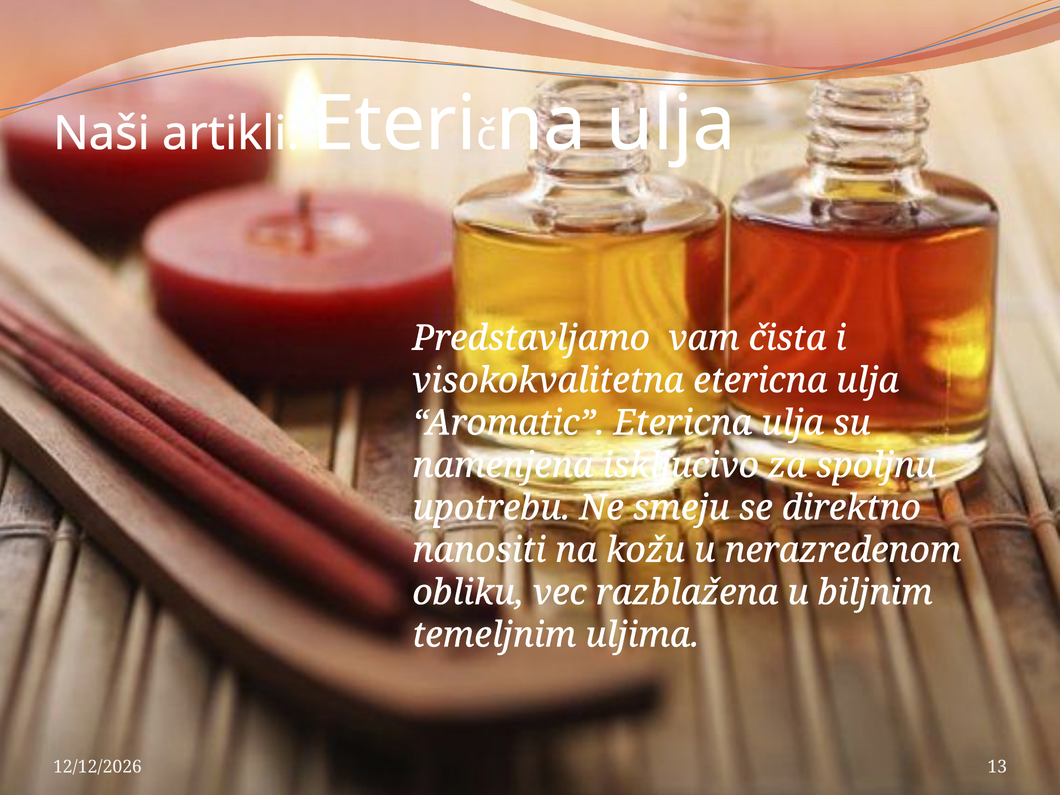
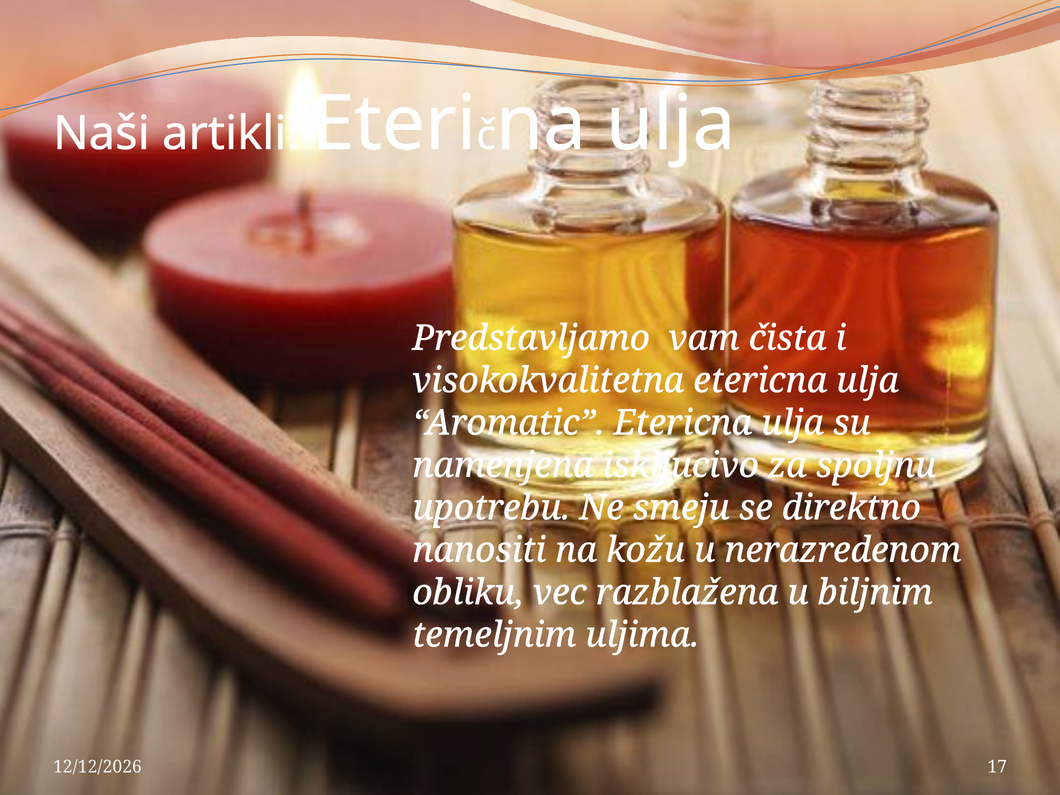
13: 13 -> 17
